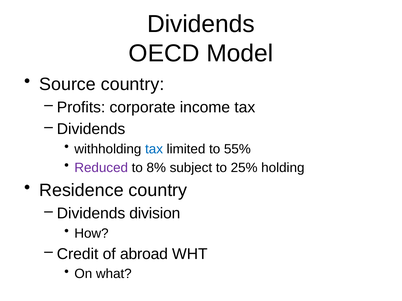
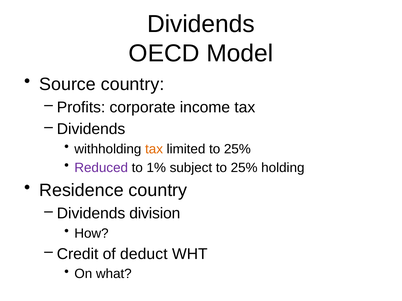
tax at (154, 149) colour: blue -> orange
limited to 55%: 55% -> 25%
8%: 8% -> 1%
abroad: abroad -> deduct
